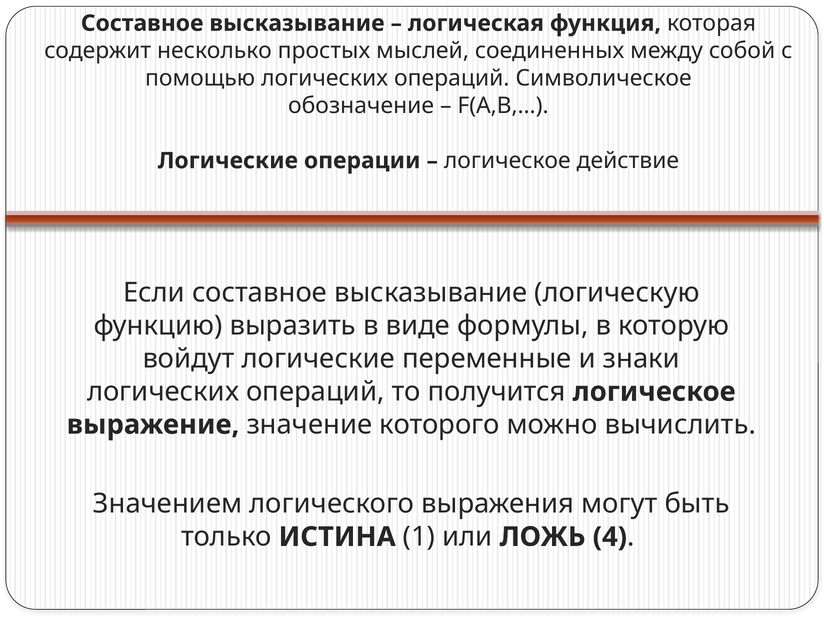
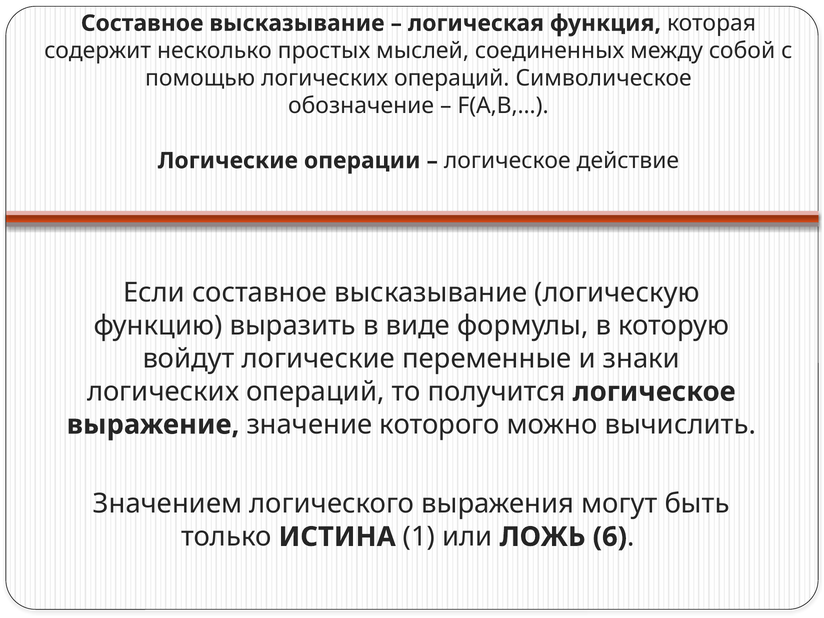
4: 4 -> 6
